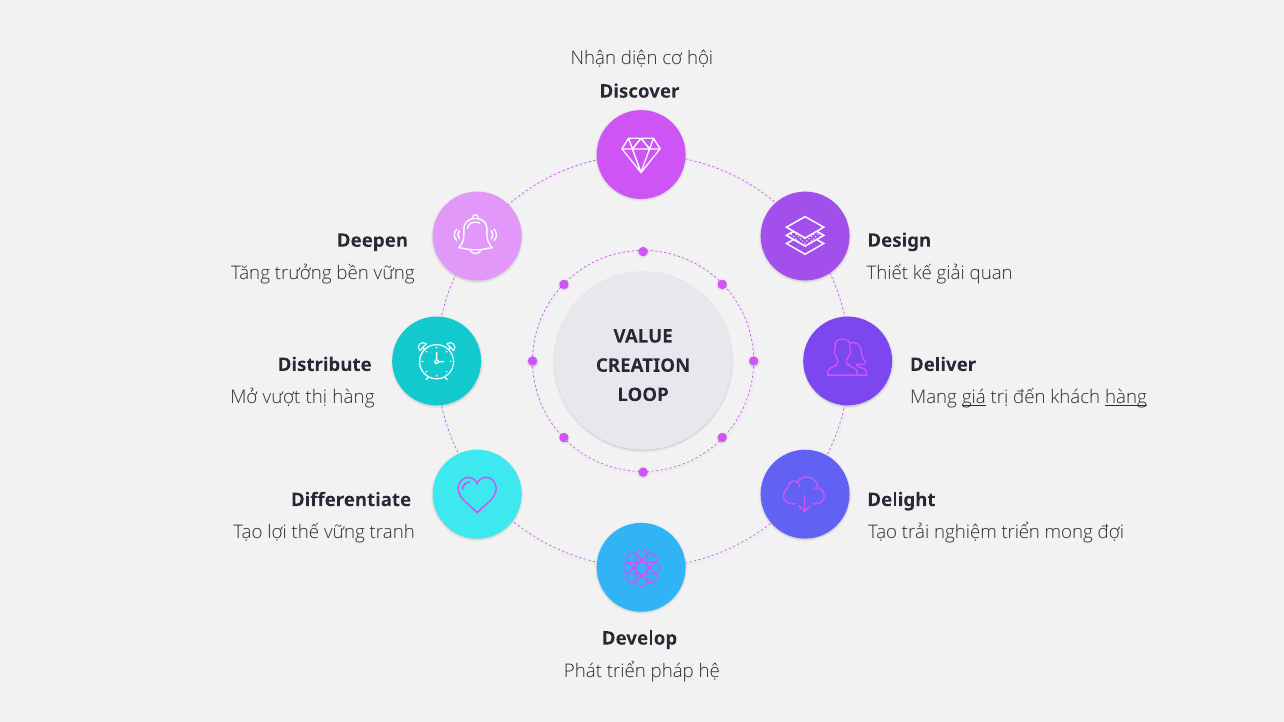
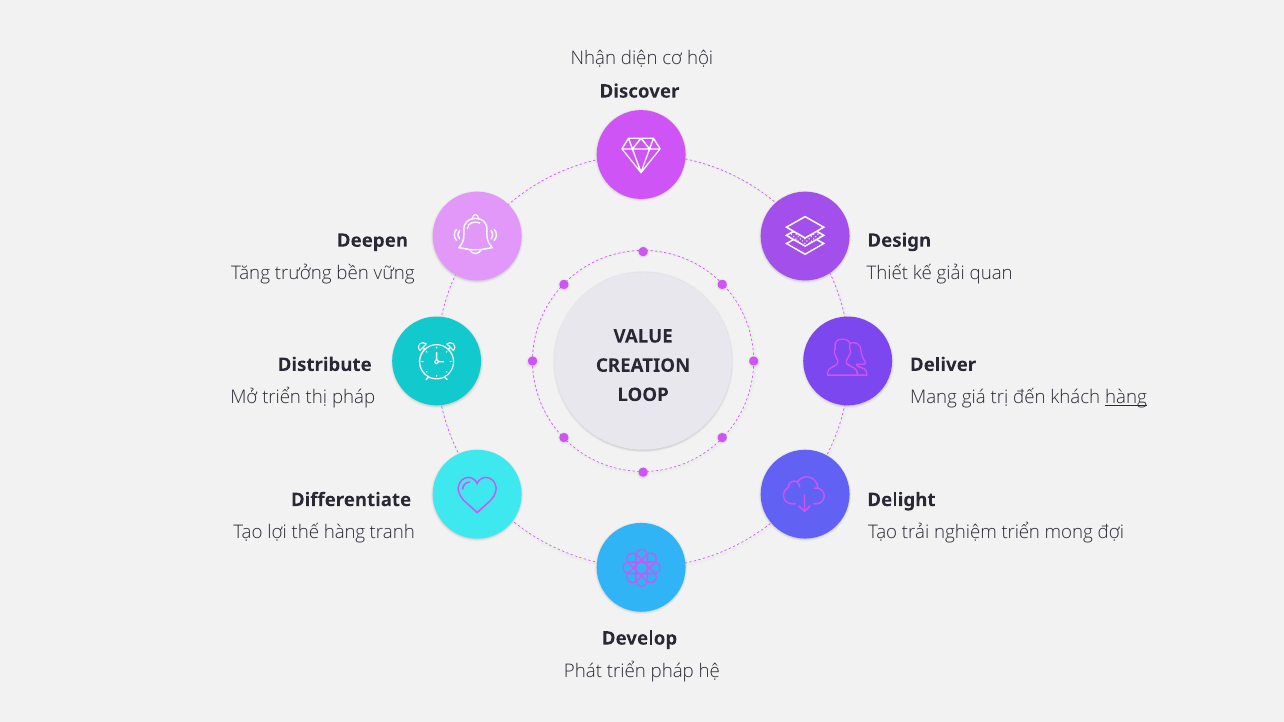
Mở vượt: vượt -> triển
thị hàng: hàng -> pháp
giá underline: present -> none
thế vững: vững -> hàng
